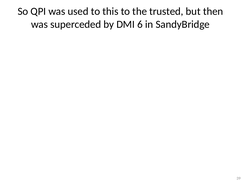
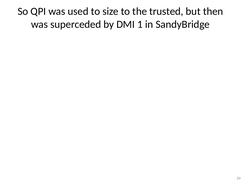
this: this -> size
6: 6 -> 1
